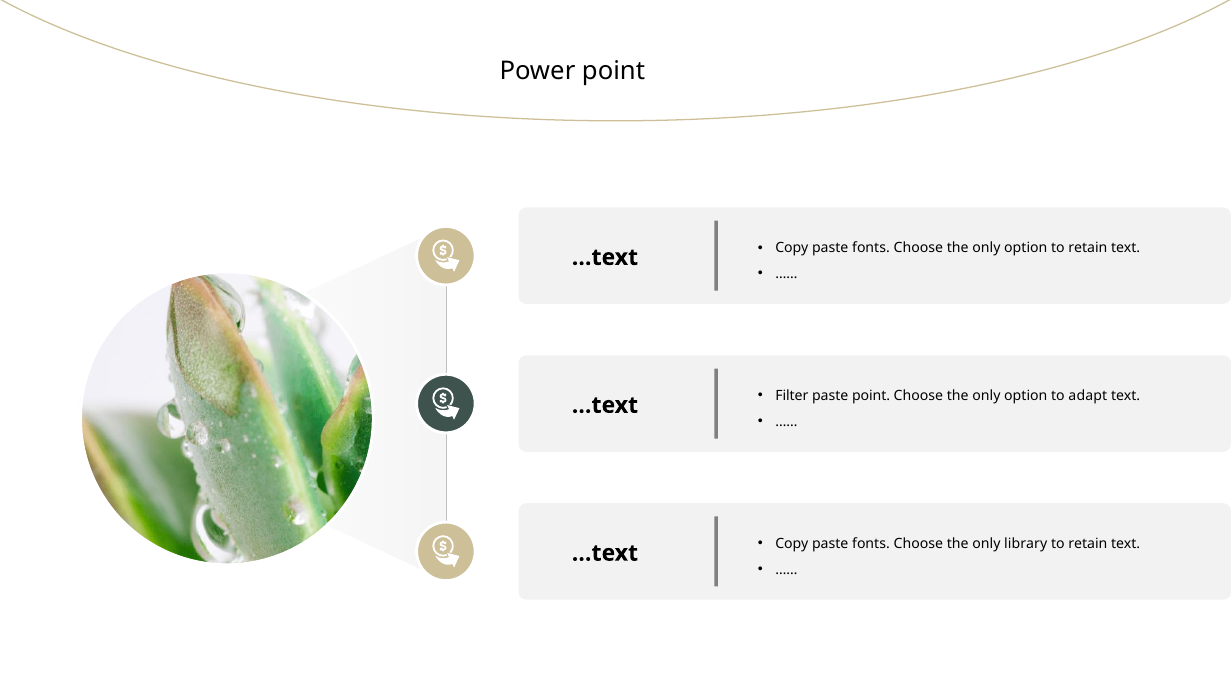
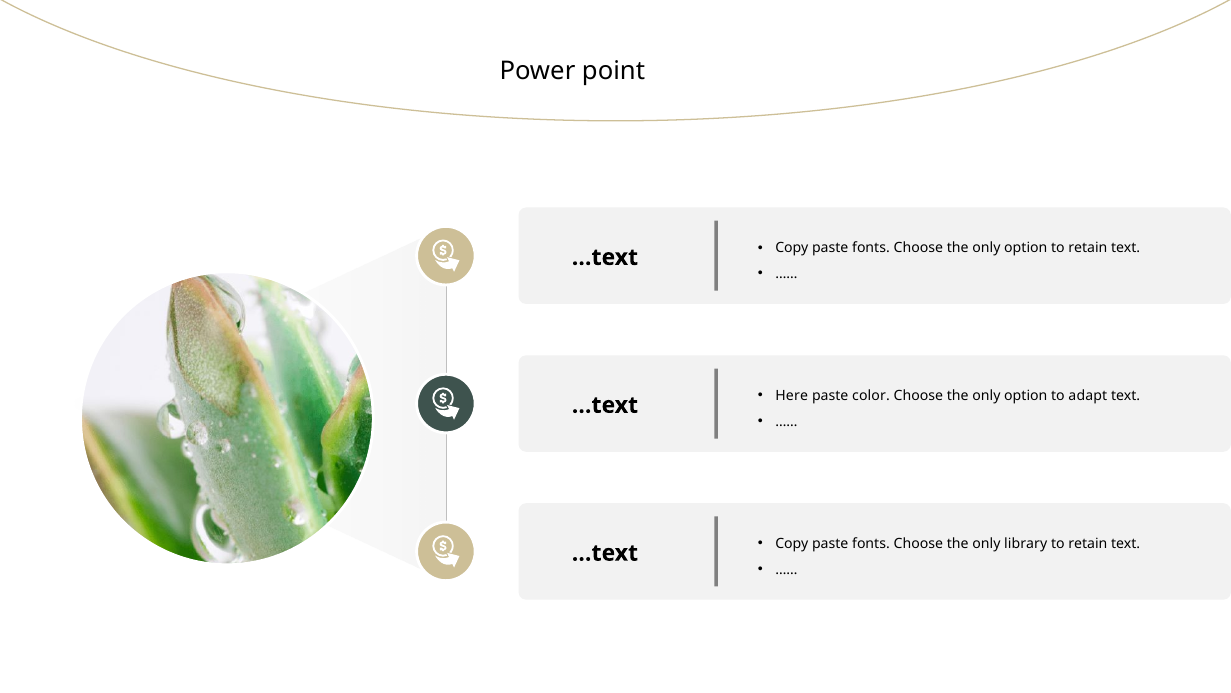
Filter: Filter -> Here
paste point: point -> color
